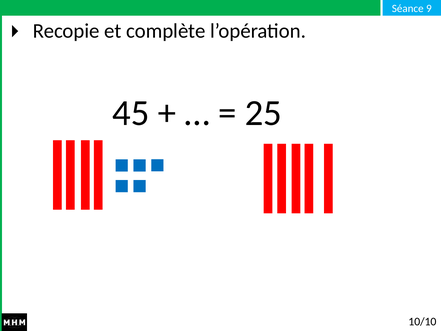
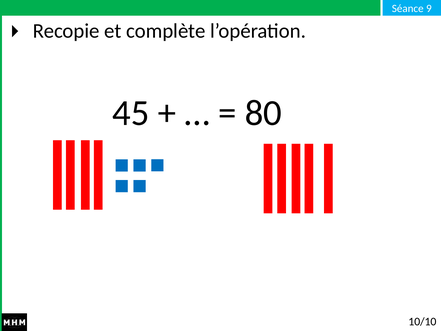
25: 25 -> 80
